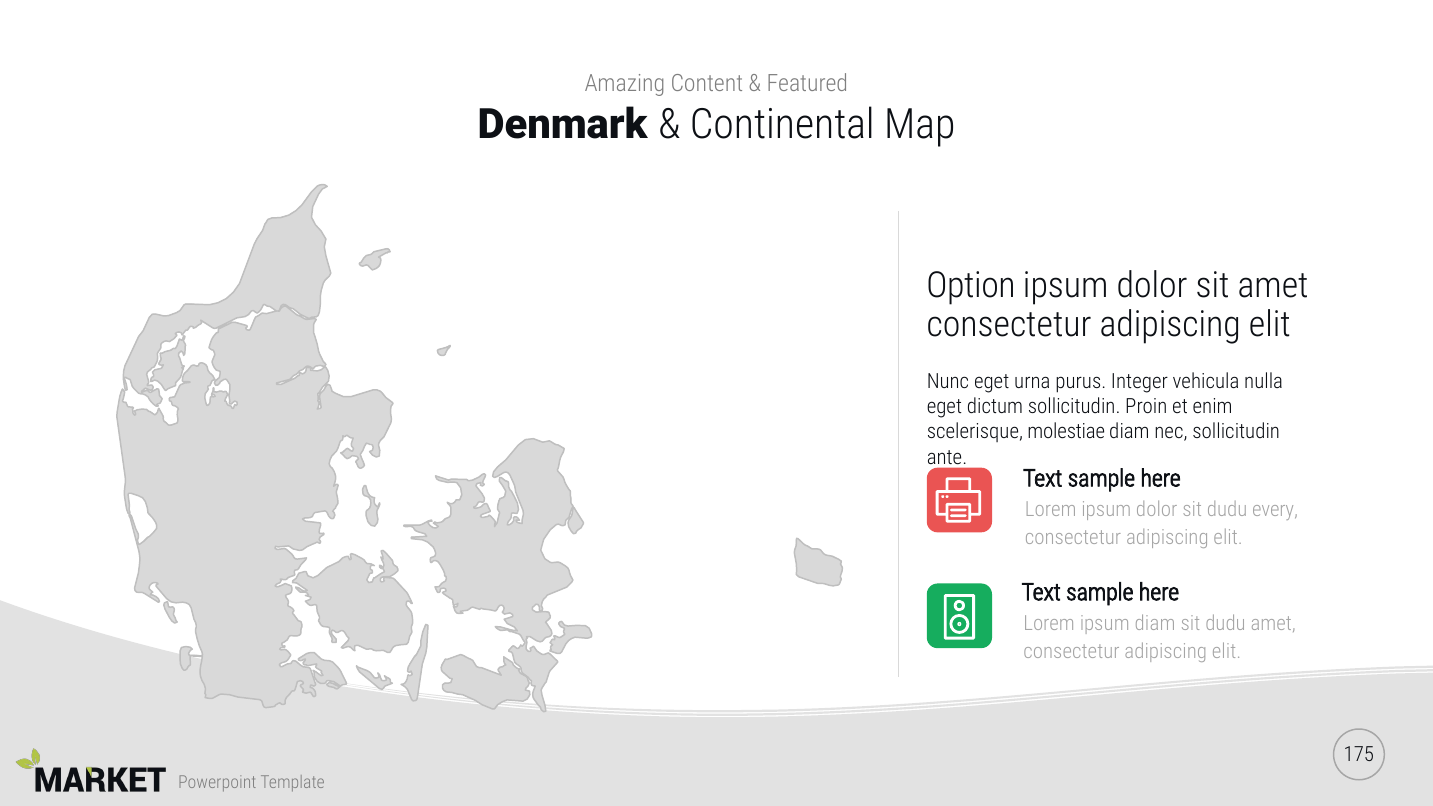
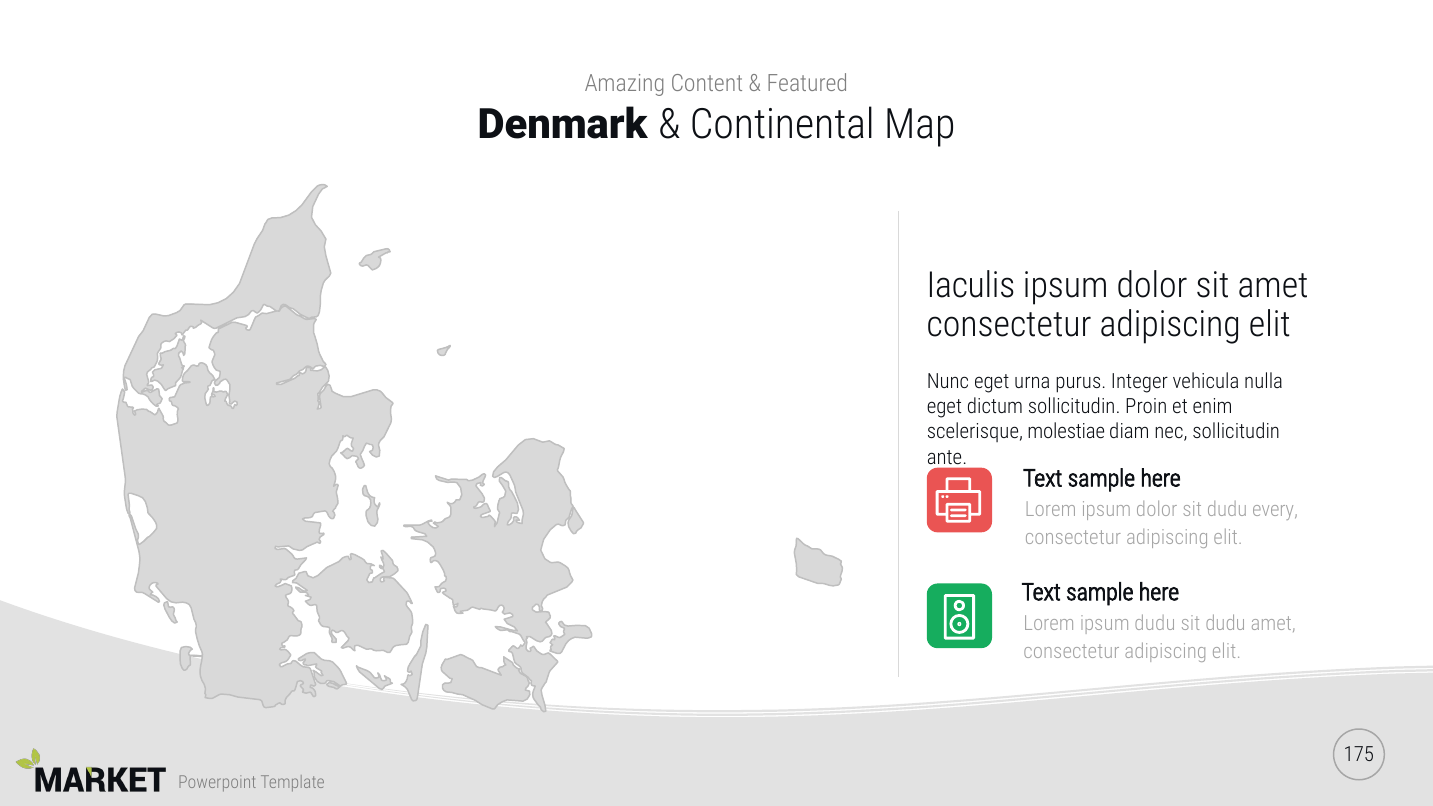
Option: Option -> Iaculis
ipsum diam: diam -> dudu
